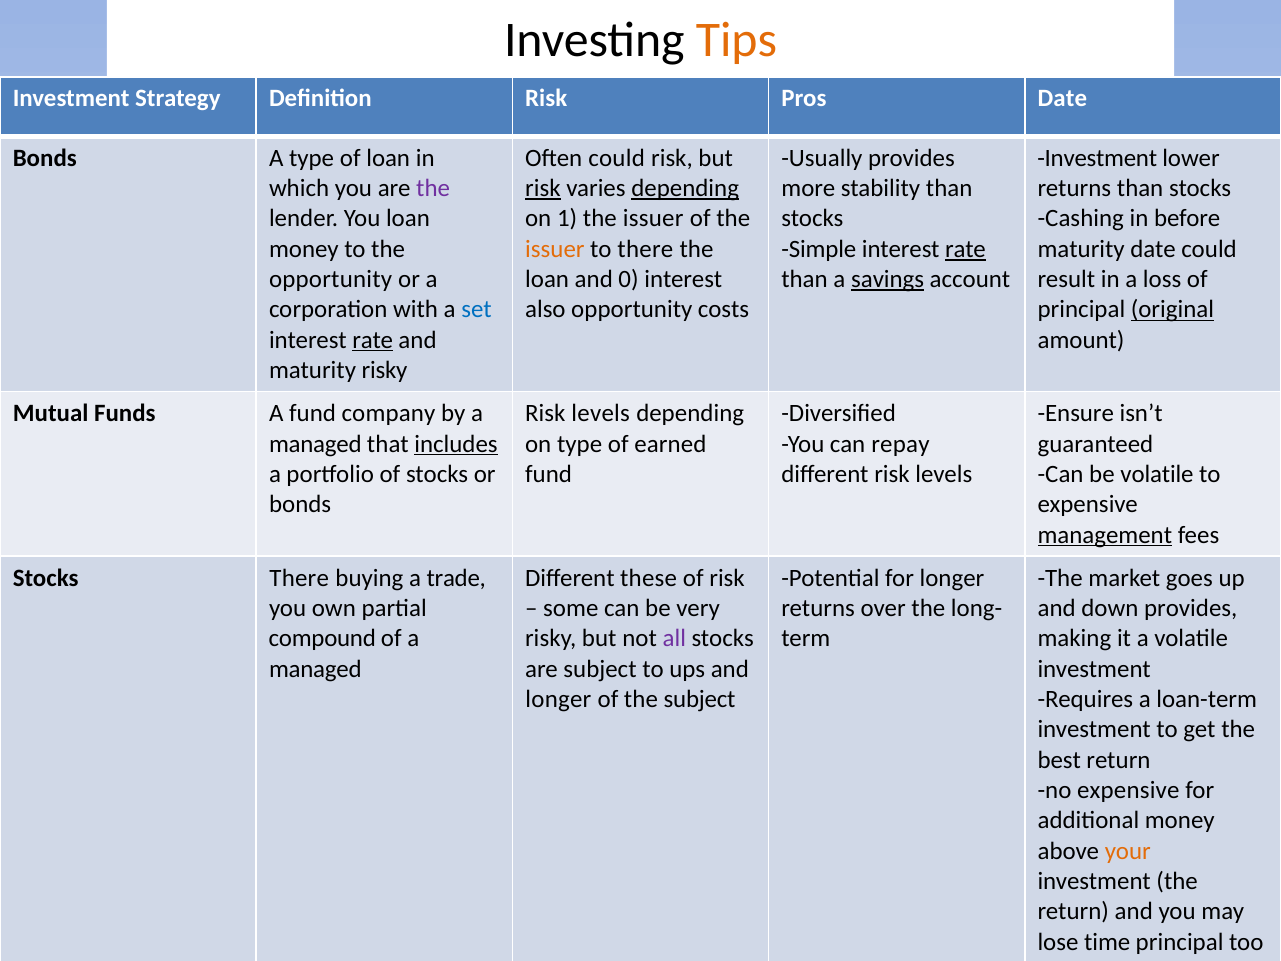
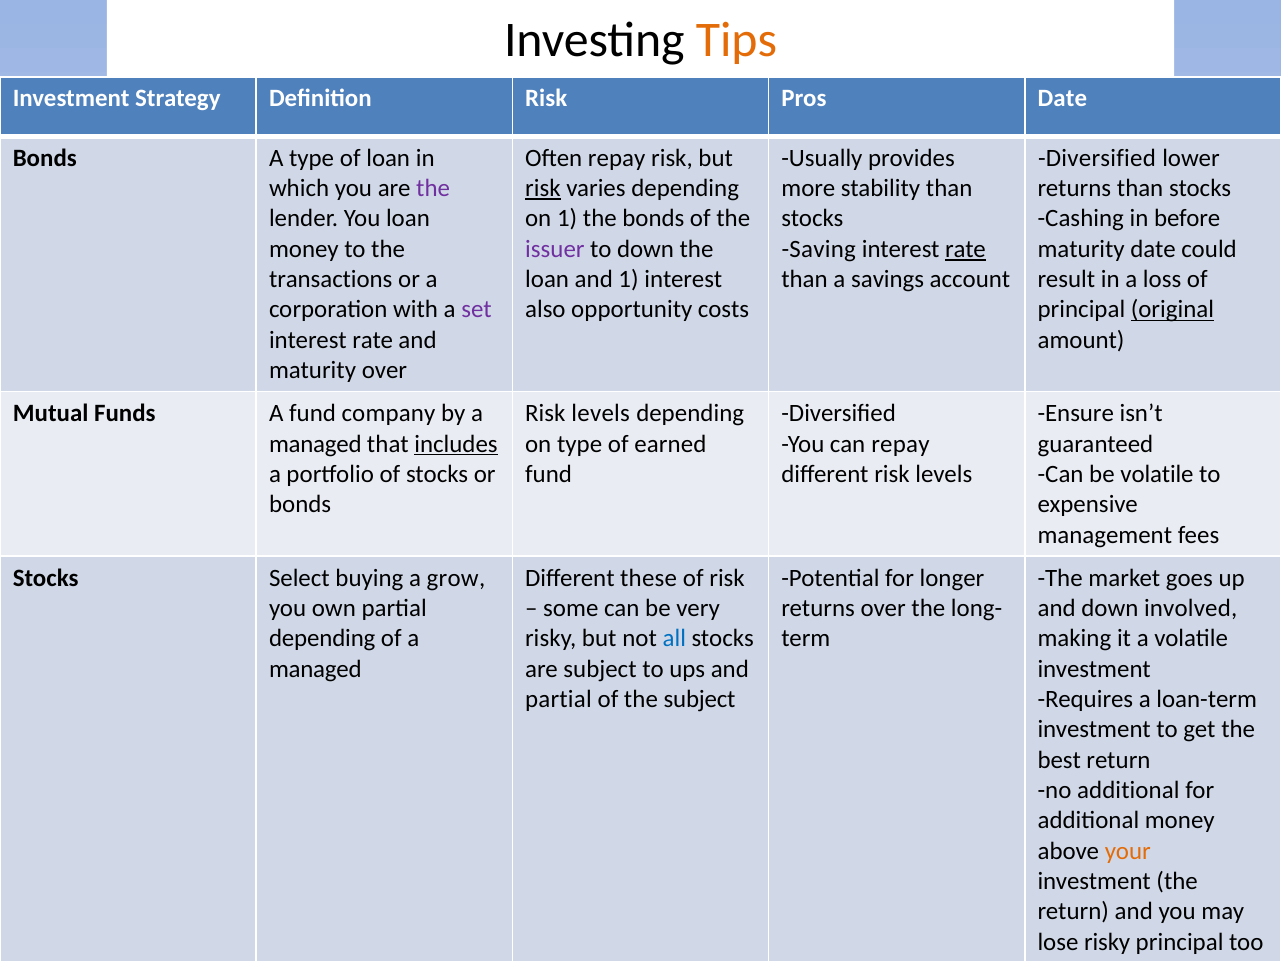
Often could: could -> repay
Investment at (1097, 158): Investment -> Diversified
depending at (685, 188) underline: present -> none
1 the issuer: issuer -> bonds
issuer at (555, 249) colour: orange -> purple
to there: there -> down
Simple: Simple -> Saving
opportunity at (331, 279): opportunity -> transactions
and 0: 0 -> 1
savings underline: present -> none
set colour: blue -> purple
rate at (373, 340) underline: present -> none
maturity risky: risky -> over
management underline: present -> none
Stocks There: There -> Select
trade: trade -> grow
down provides: provides -> involved
compound at (322, 638): compound -> depending
all colour: purple -> blue
longer at (558, 699): longer -> partial
no expensive: expensive -> additional
lose time: time -> risky
